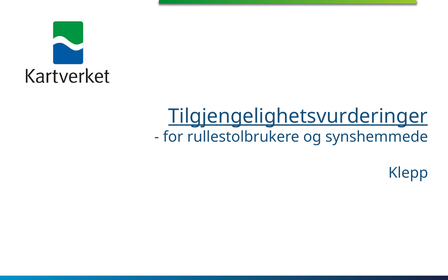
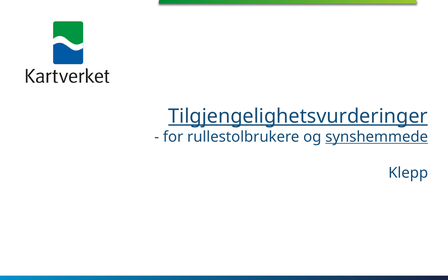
synshemmede underline: none -> present
